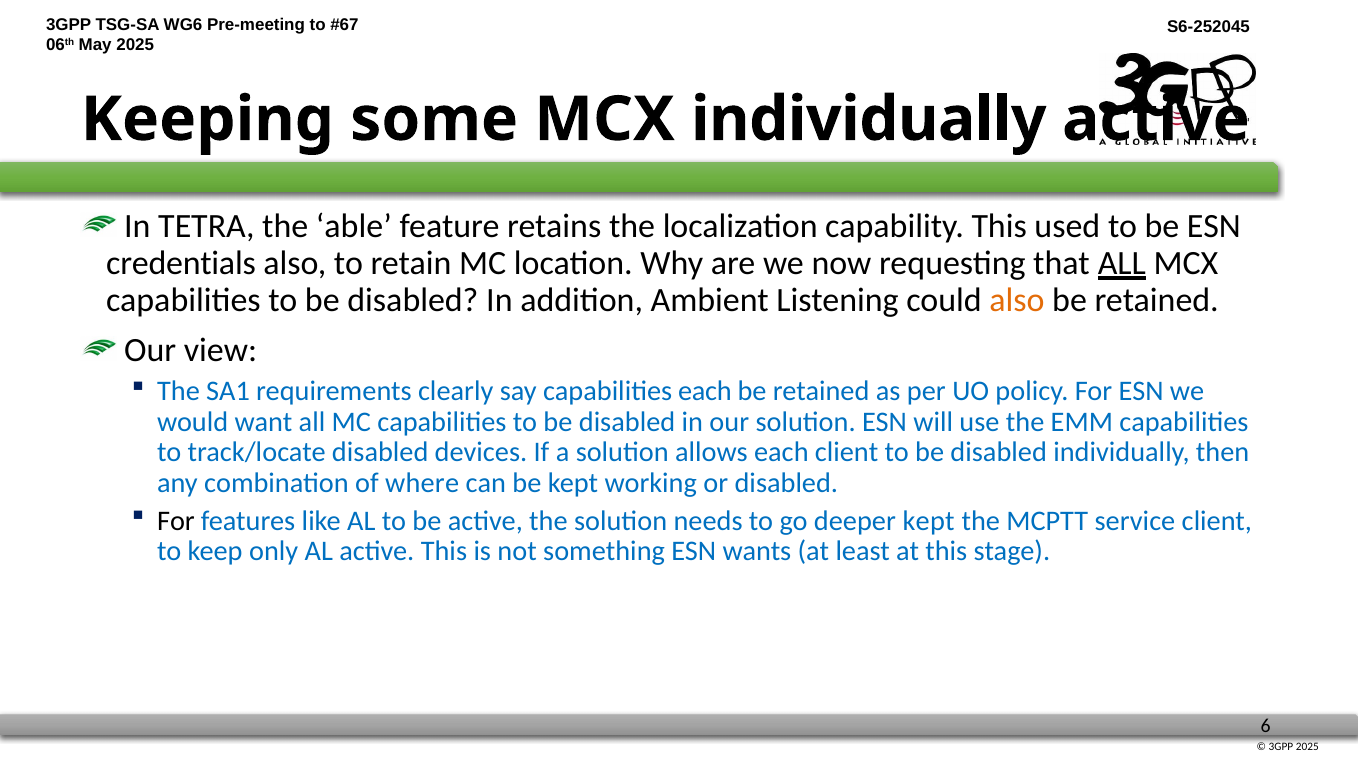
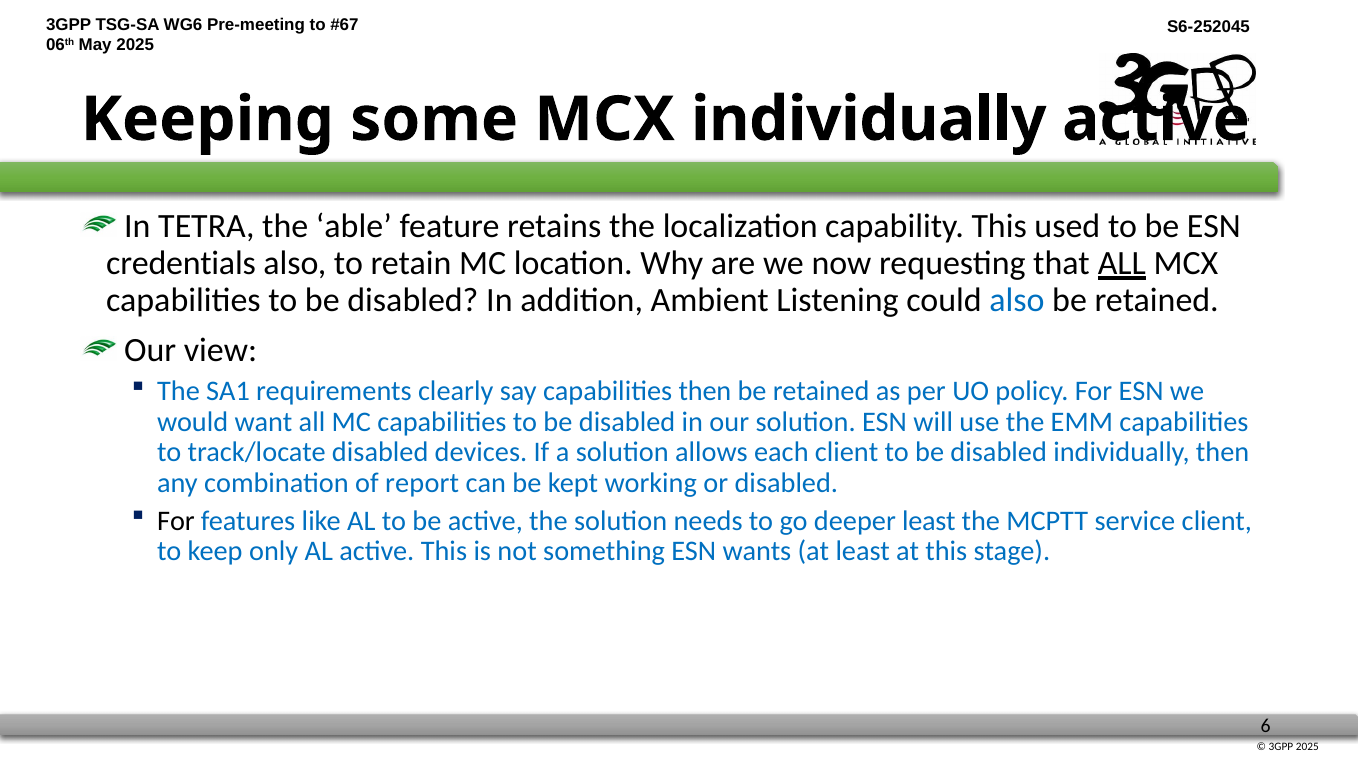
also at (1017, 300) colour: orange -> blue
capabilities each: each -> then
where: where -> report
deeper kept: kept -> least
